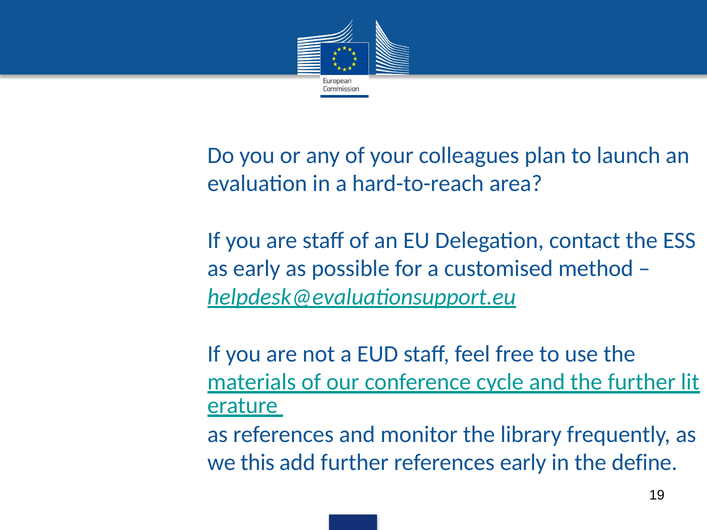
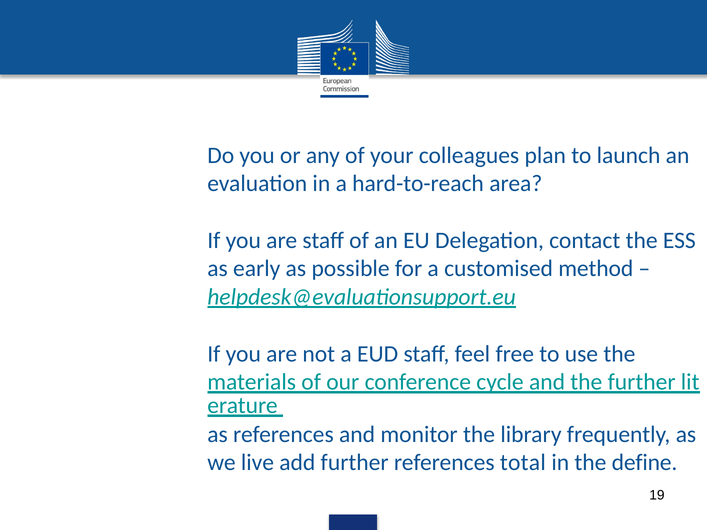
this: this -> live
references early: early -> total
